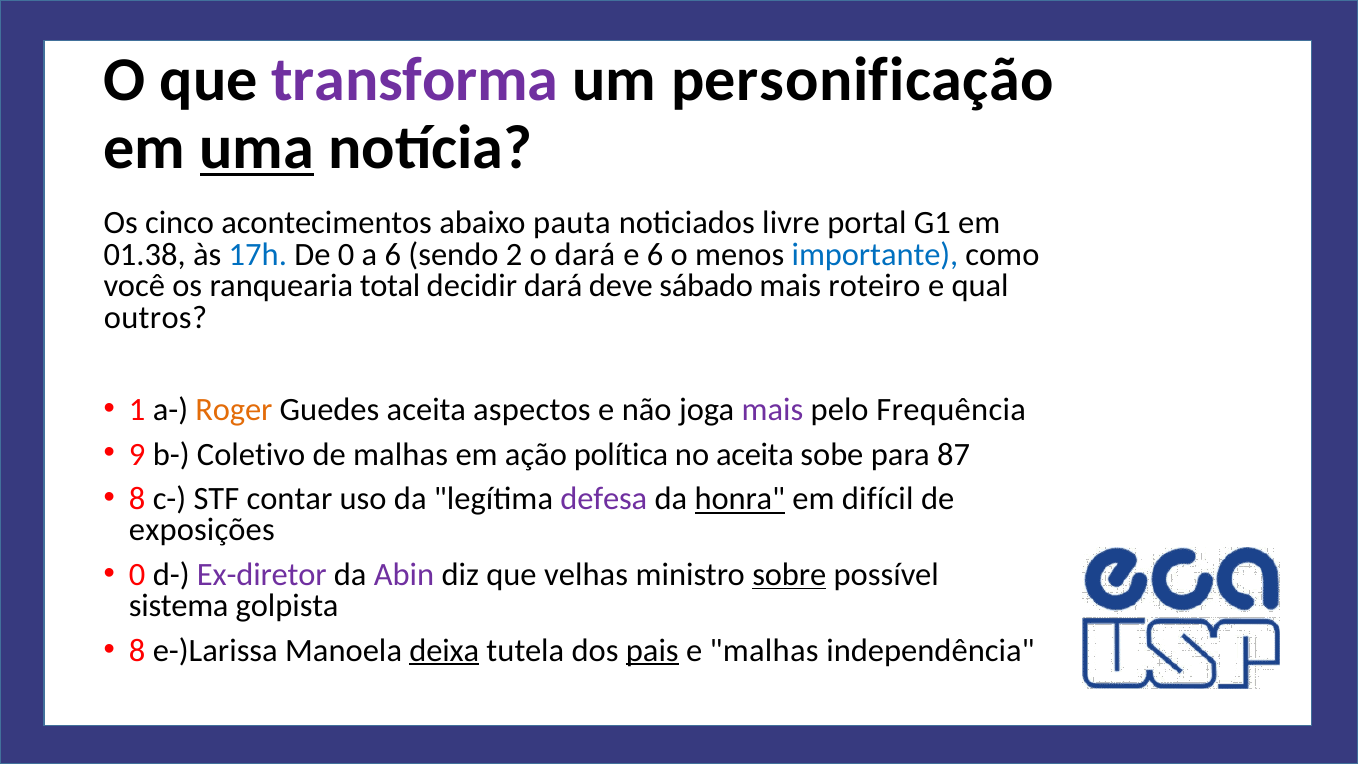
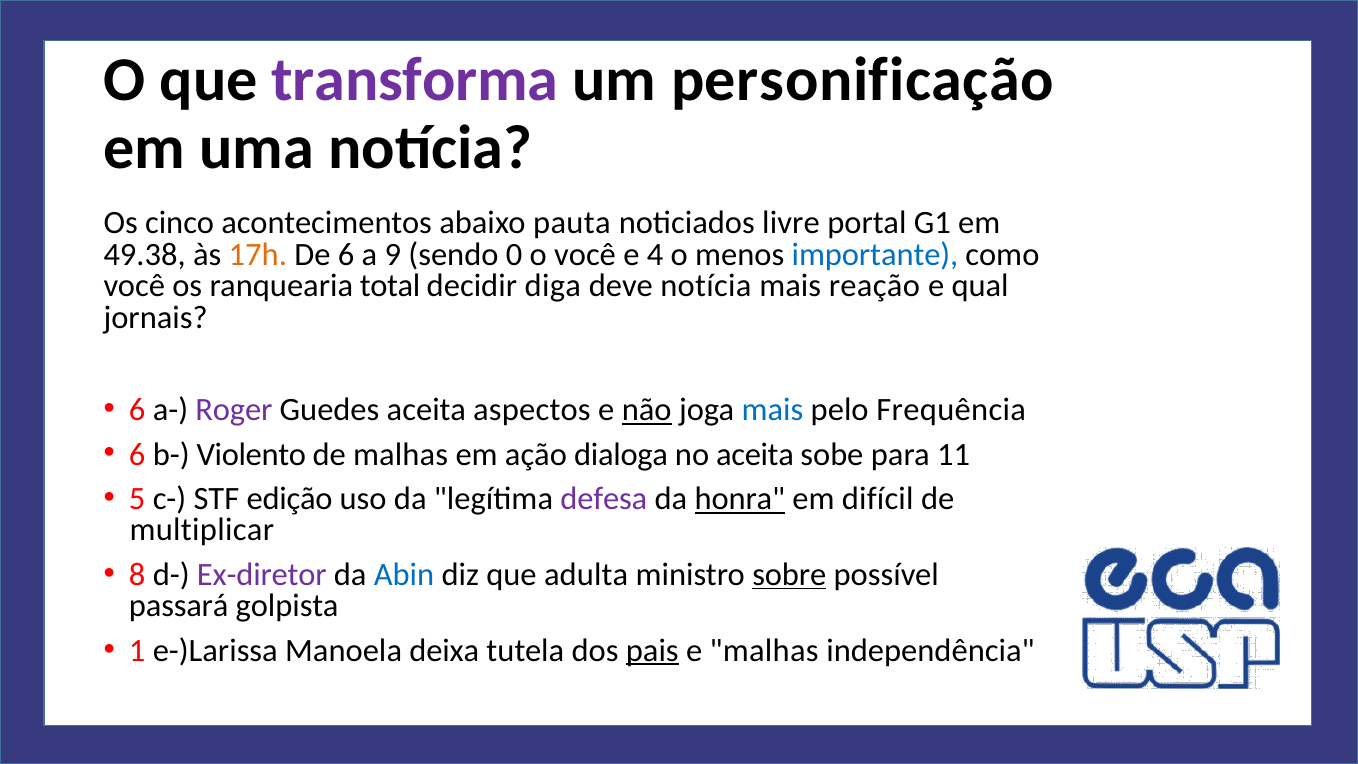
uma underline: present -> none
01.38: 01.38 -> 49.38
17h colour: blue -> orange
De 0: 0 -> 6
a 6: 6 -> 9
2: 2 -> 0
o dará: dará -> você
e 6: 6 -> 4
decidir dará: dará -> diga
deve sábado: sábado -> notícia
roteiro: roteiro -> reação
outros: outros -> jornais
1 at (137, 410): 1 -> 6
Roger colour: orange -> purple
não underline: none -> present
mais at (772, 410) colour: purple -> blue
9 at (137, 454): 9 -> 6
Coletivo: Coletivo -> Violento
política: política -> dialoga
87: 87 -> 11
8 at (137, 499): 8 -> 5
contar: contar -> edição
exposições: exposições -> multiplicar
0 at (137, 574): 0 -> 8
Abin colour: purple -> blue
velhas: velhas -> adulta
sistema: sistema -> passará
8 at (137, 650): 8 -> 1
deixa underline: present -> none
